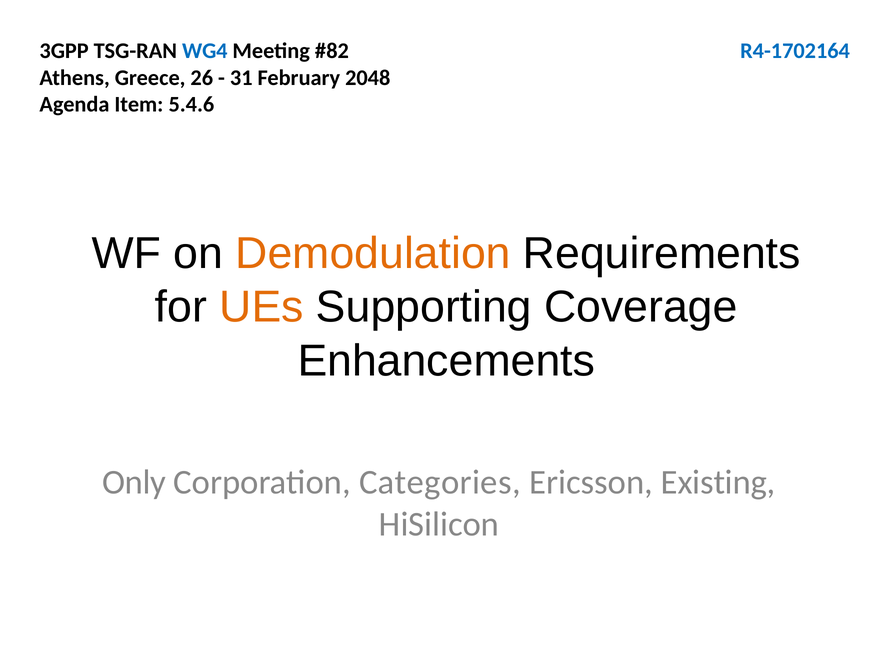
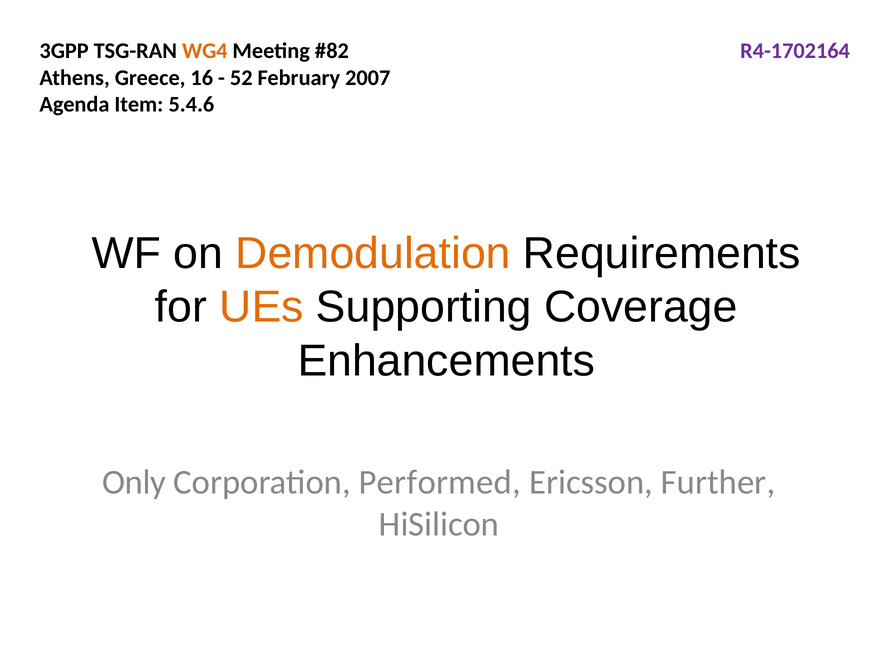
WG4 colour: blue -> orange
R4-1702164 colour: blue -> purple
26: 26 -> 16
31: 31 -> 52
2048: 2048 -> 2007
Categories: Categories -> Performed
Existing: Existing -> Further
